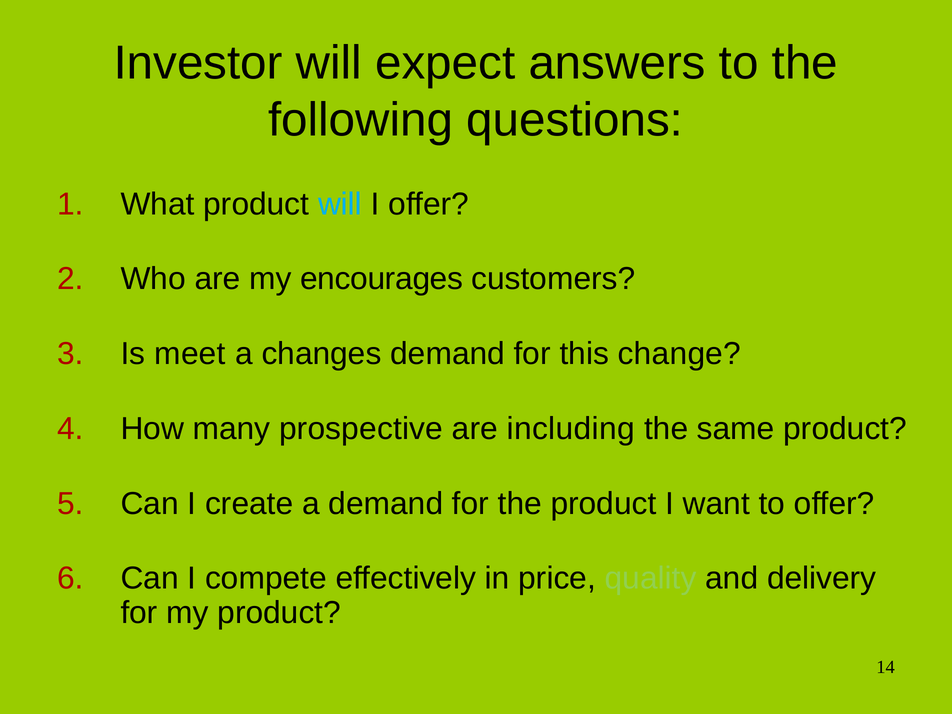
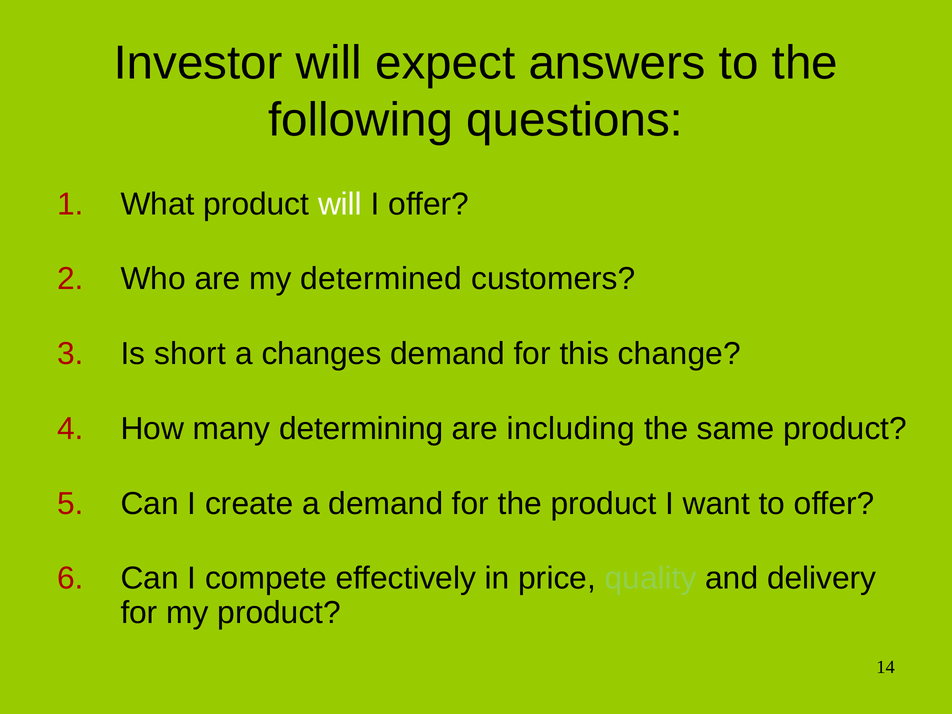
will at (340, 204) colour: light blue -> white
encourages: encourages -> determined
meet: meet -> short
prospective: prospective -> determining
